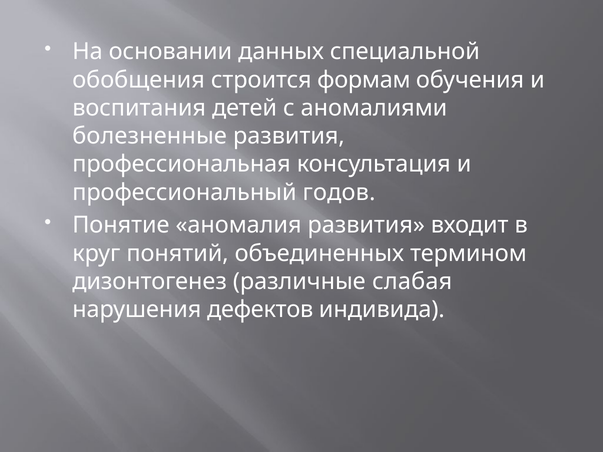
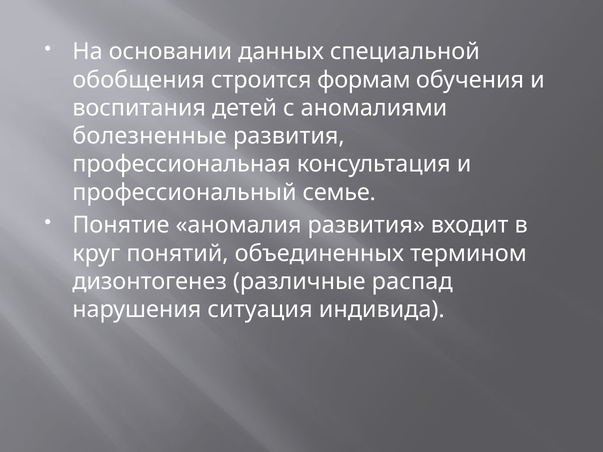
годов: годов -> семье
слабая: слабая -> распад
дефектов: дефектов -> ситуация
